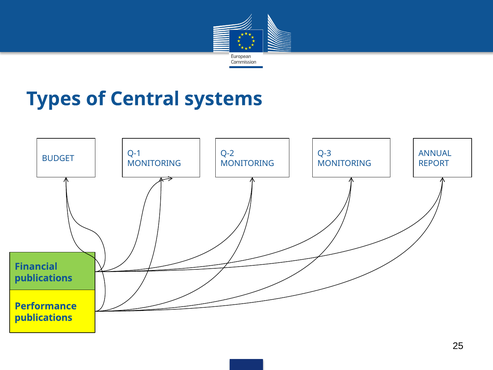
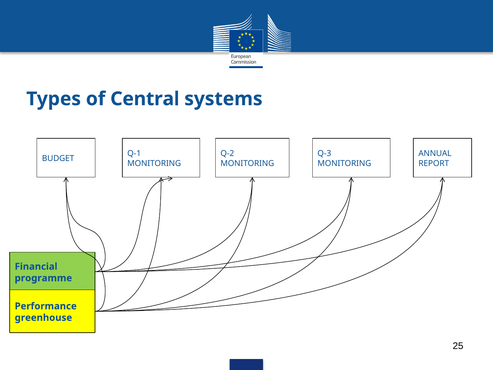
publications at (43, 278): publications -> programme
publications at (43, 317): publications -> greenhouse
